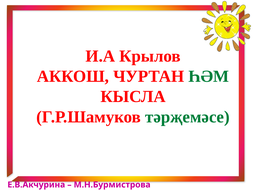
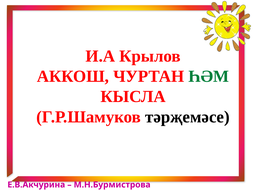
тәрҗемәсе colour: green -> black
